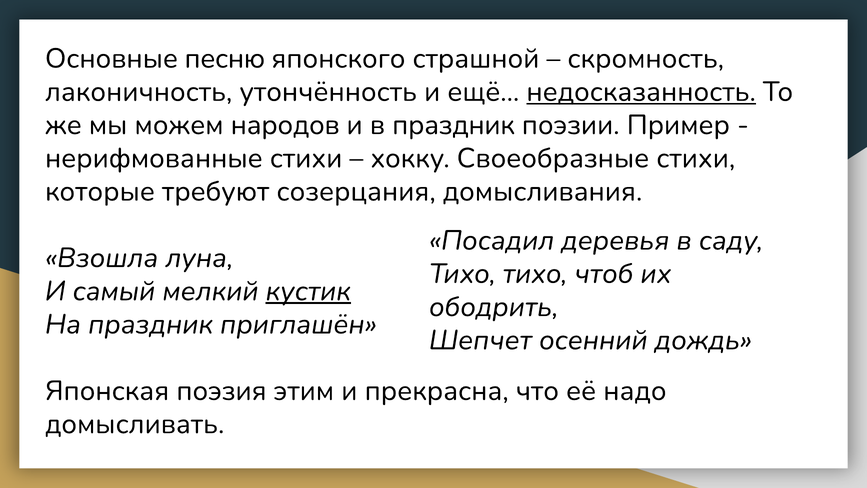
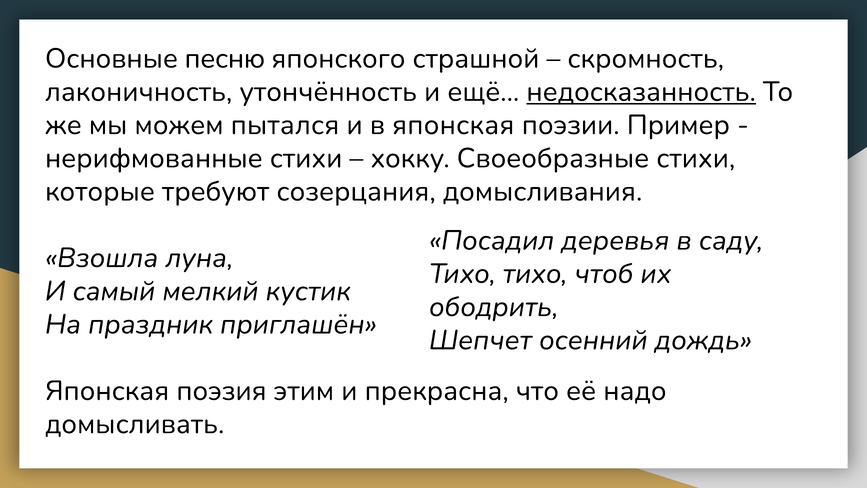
народов: народов -> пытался
в праздник: праздник -> японская
кустик underline: present -> none
